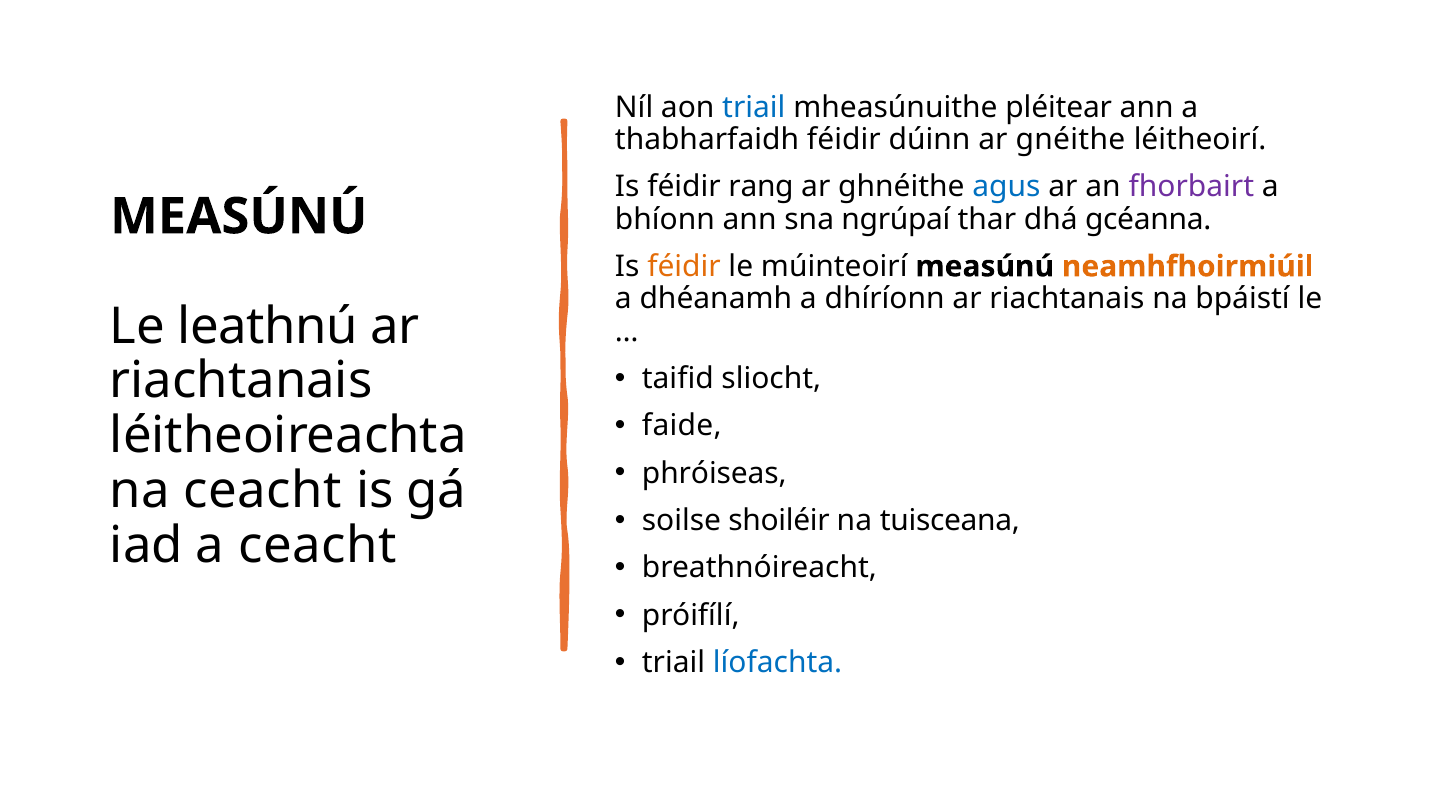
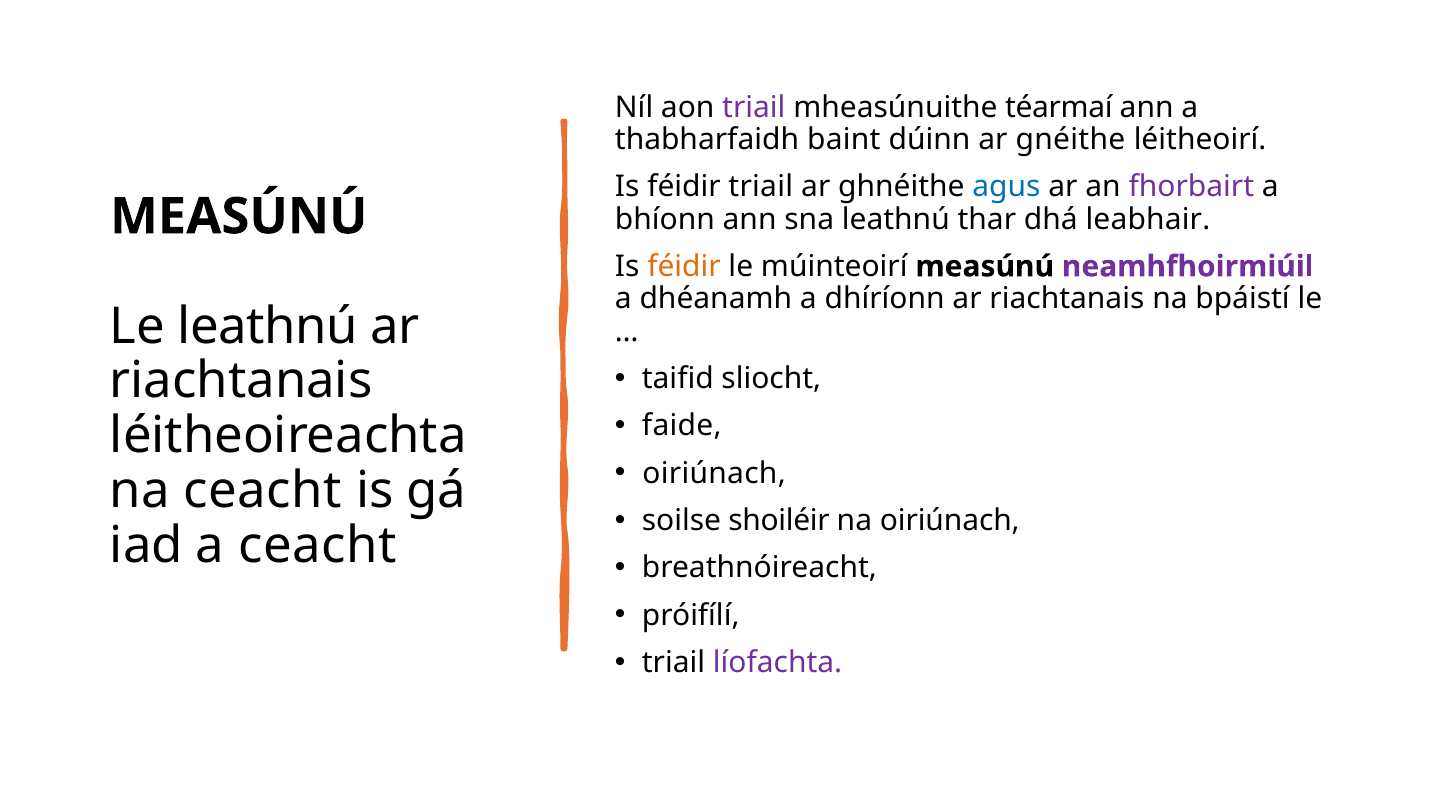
triail at (754, 107) colour: blue -> purple
pléitear: pléitear -> téarmaí
thabharfaidh féidir: féidir -> baint
féidir rang: rang -> triail
sna ngrúpaí: ngrúpaí -> leathnú
gcéanna: gcéanna -> leabhair
neamhfhoirmiúil colour: orange -> purple
phróiseas at (714, 473): phróiseas -> oiriúnach
na tuisceana: tuisceana -> oiriúnach
líofachta colour: blue -> purple
